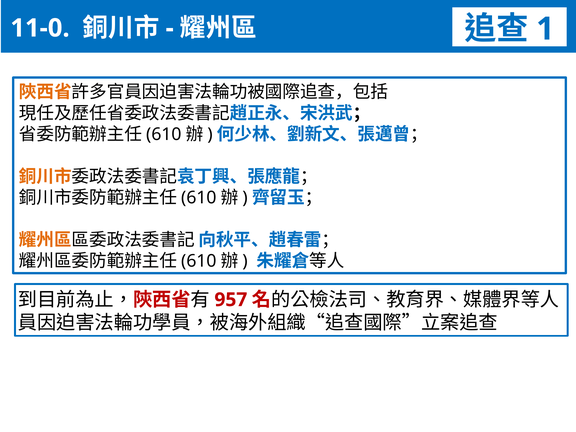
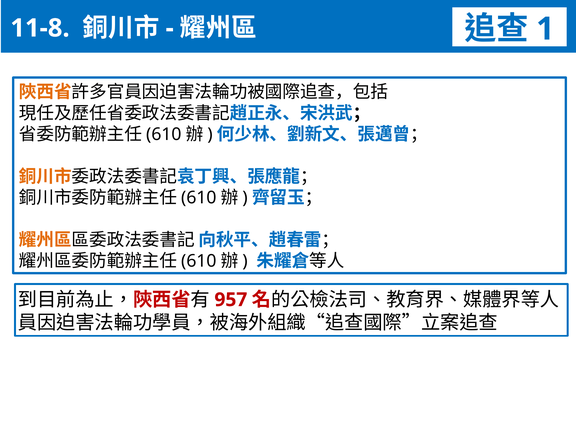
11-0: 11-0 -> 11-8
